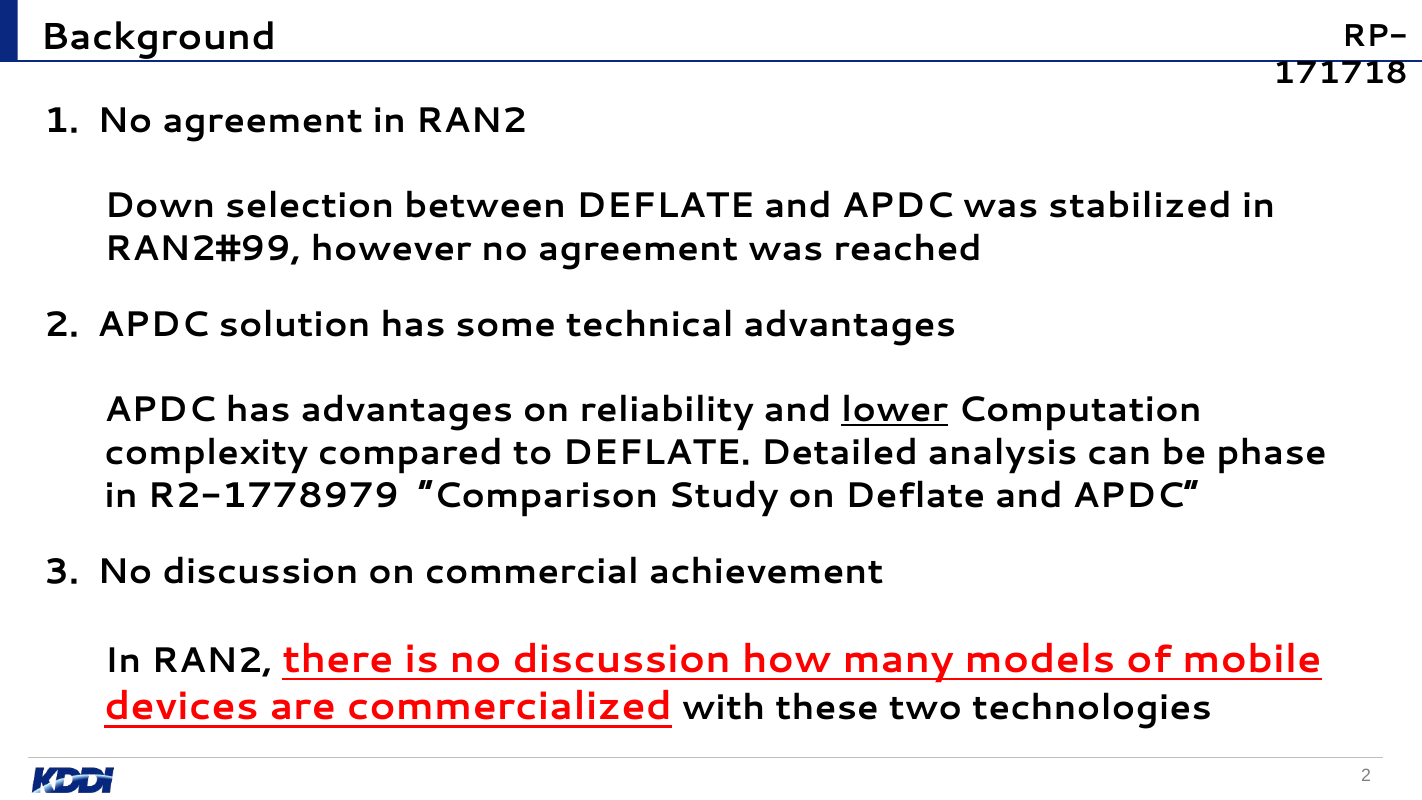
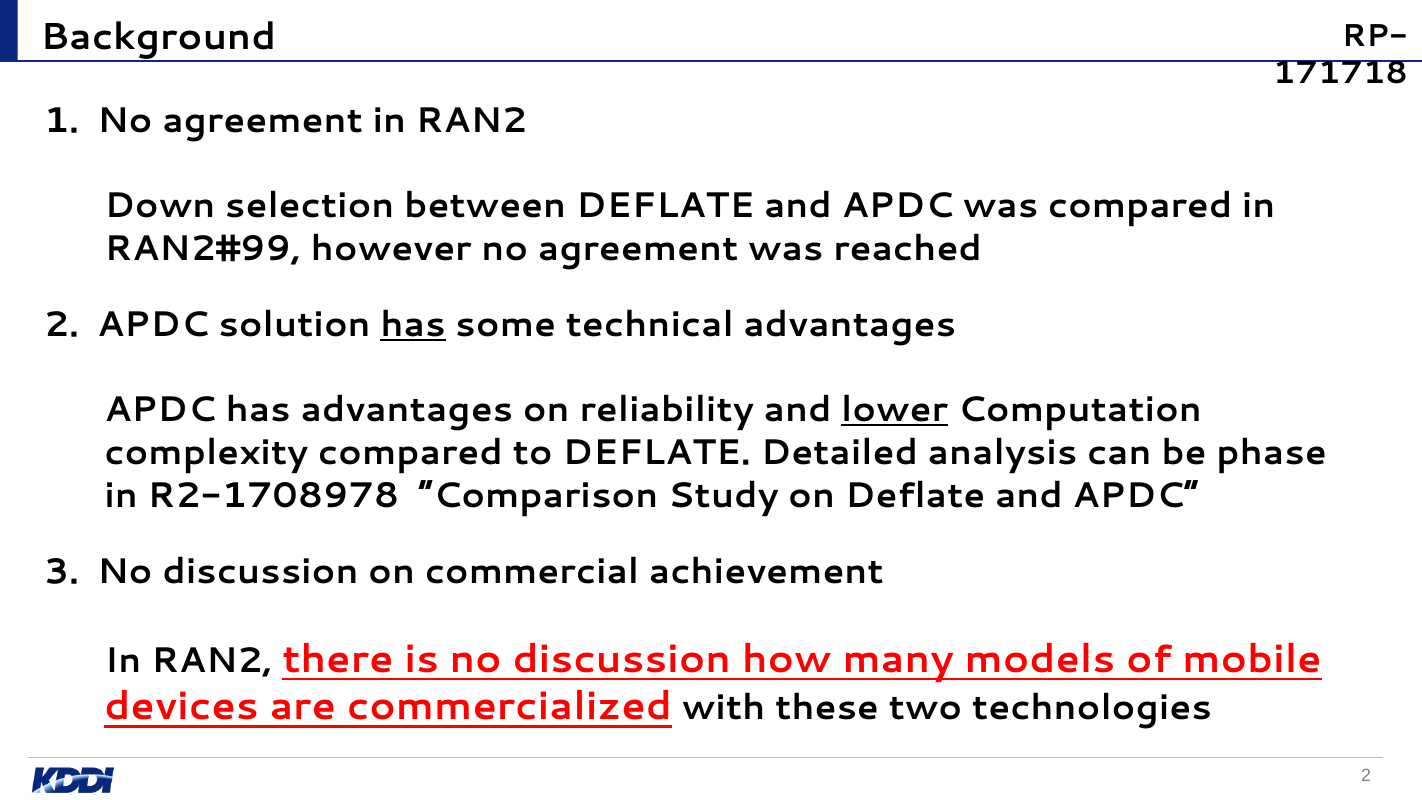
was stabilized: stabilized -> compared
has at (413, 325) underline: none -> present
R2-1778979: R2-1778979 -> R2-1708978
